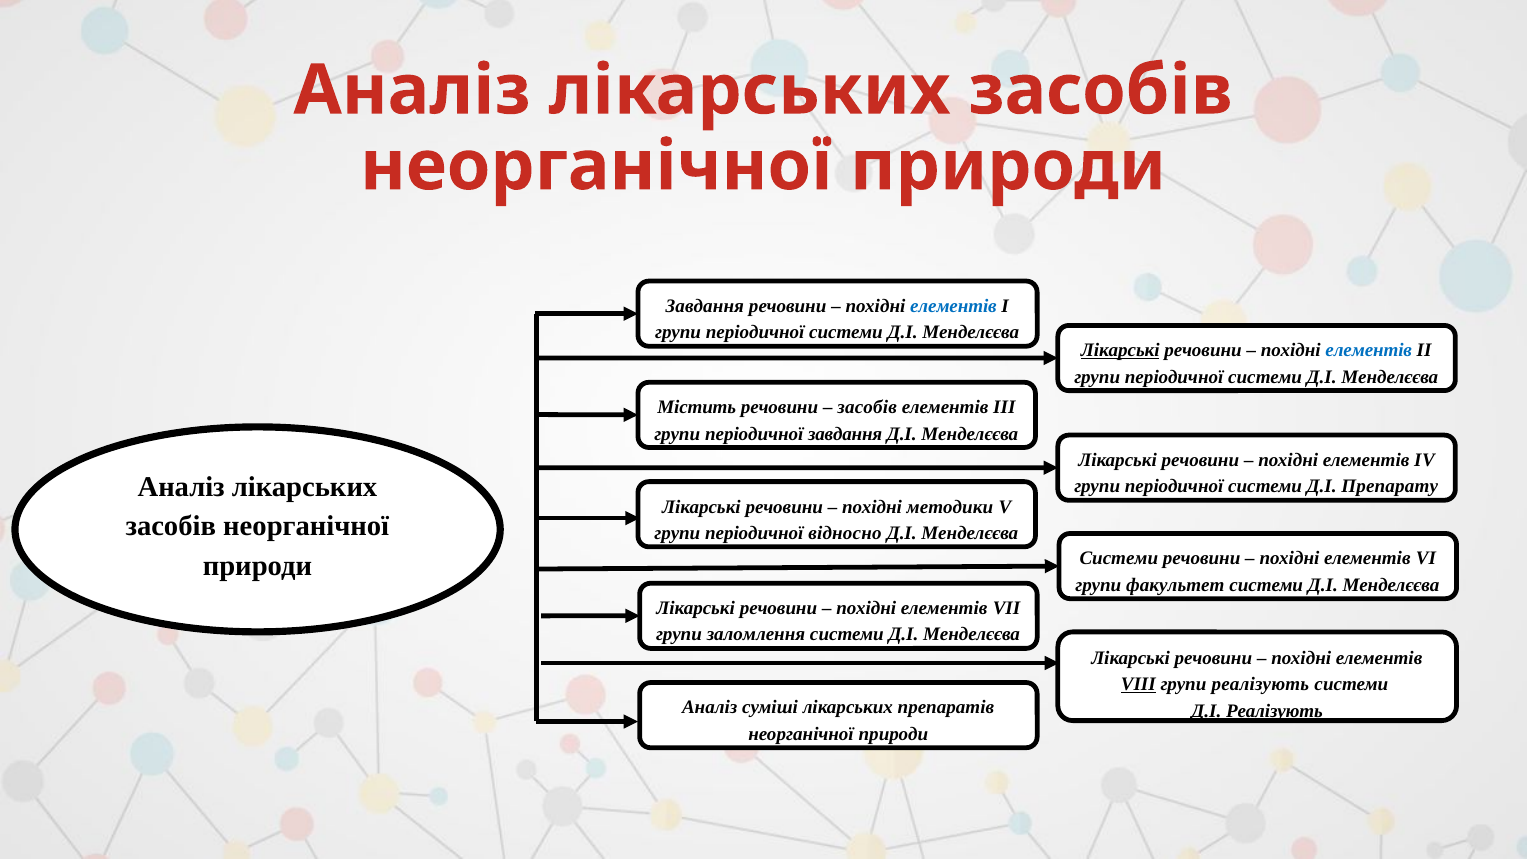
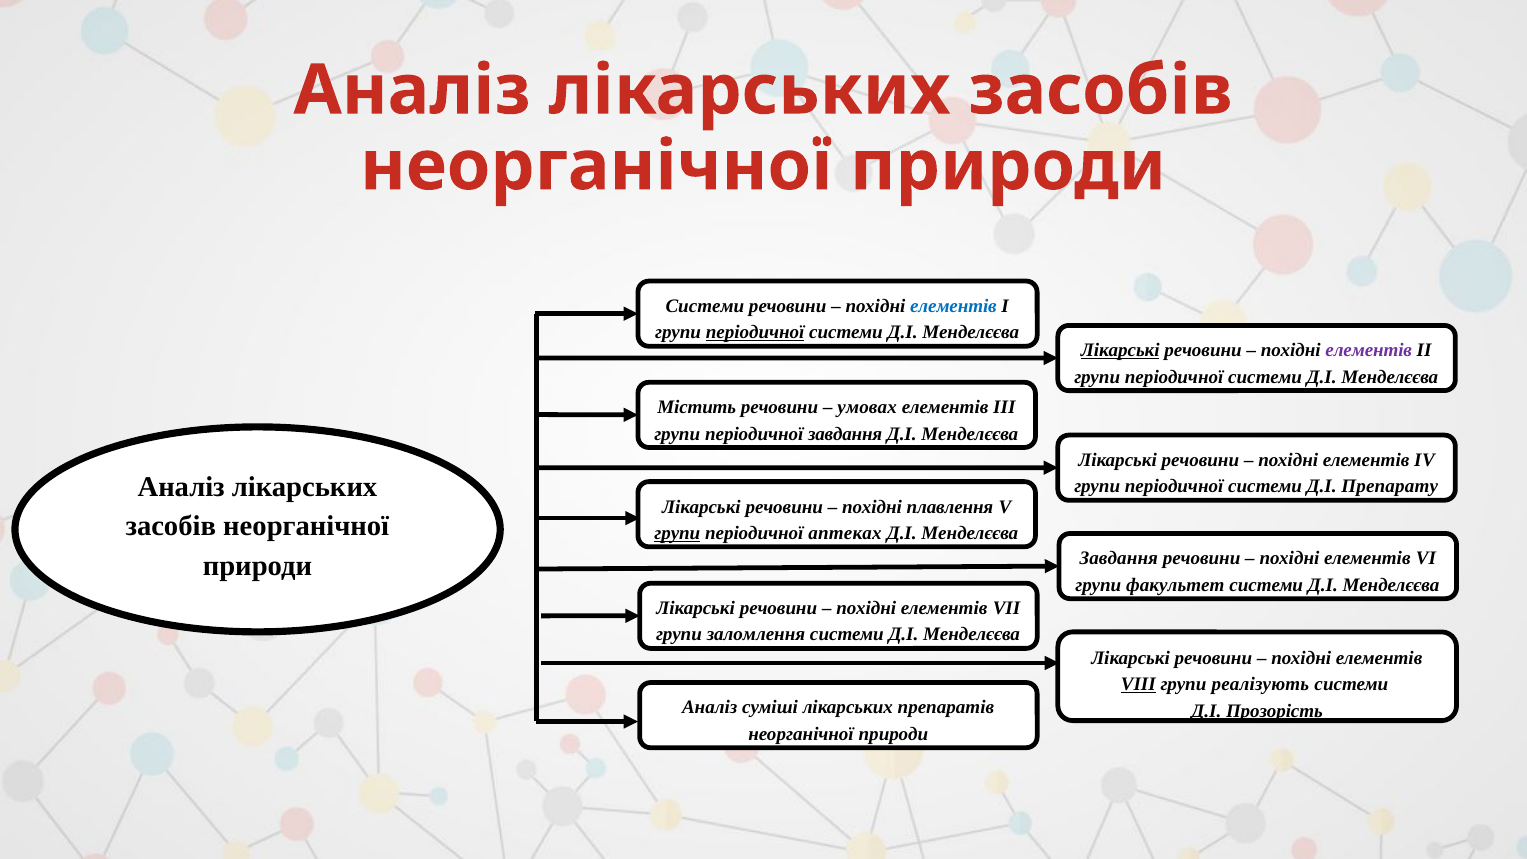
Завдання at (705, 306): Завдання -> Системи
періодичної at (755, 332) underline: none -> present
елементів at (1369, 350) colour: blue -> purple
засобів at (867, 407): засобів -> умовах
методики: методики -> плавлення
групи at (677, 533) underline: none -> present
відносно: відносно -> аптеках
Системи at (1119, 559): Системи -> Завдання
Д.І Реалізують: Реалізують -> Прозорість
